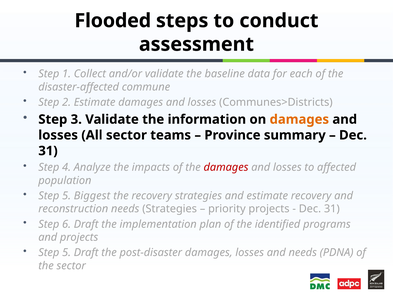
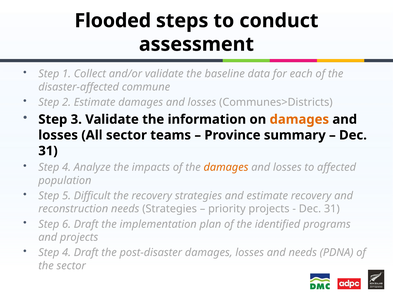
damages at (226, 167) colour: red -> orange
Biggest: Biggest -> Difficult
5 at (67, 252): 5 -> 4
